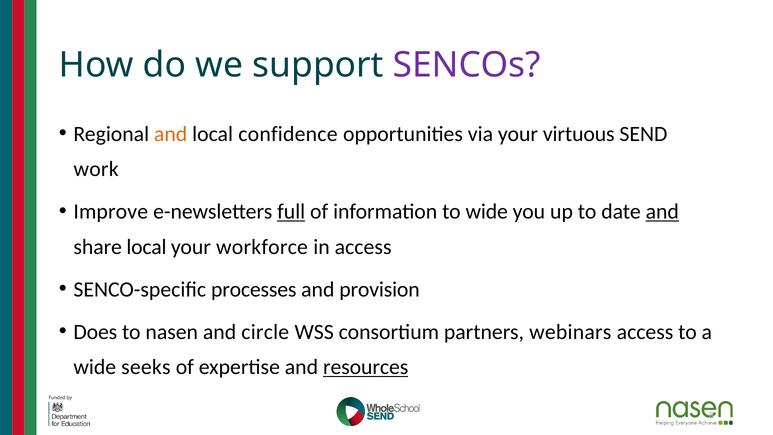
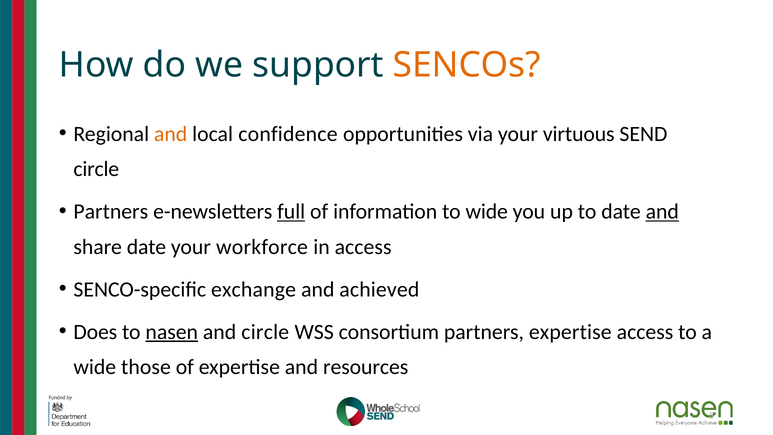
SENCOs colour: purple -> orange
work at (96, 169): work -> circle
Improve at (111, 212): Improve -> Partners
share local: local -> date
processes: processes -> exchange
provision: provision -> achieved
nasen underline: none -> present
partners webinars: webinars -> expertise
seeks: seeks -> those
resources underline: present -> none
